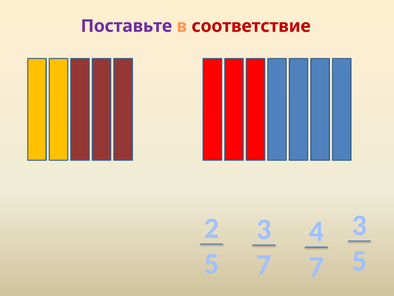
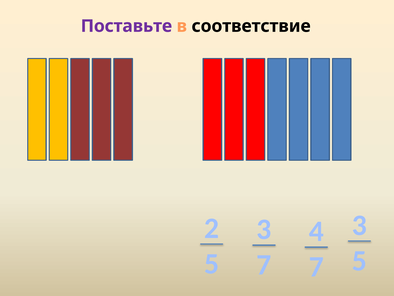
соответствие colour: red -> black
